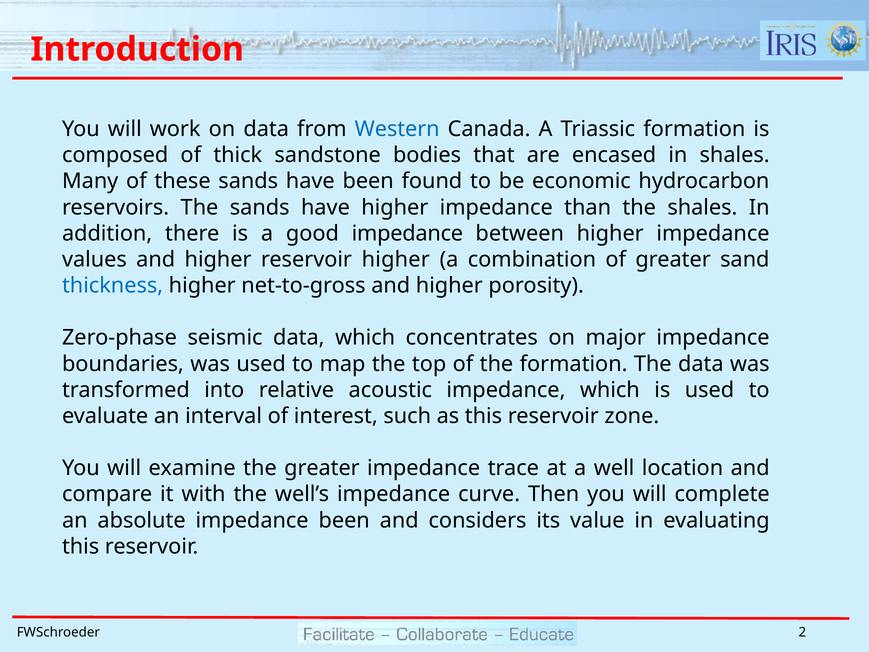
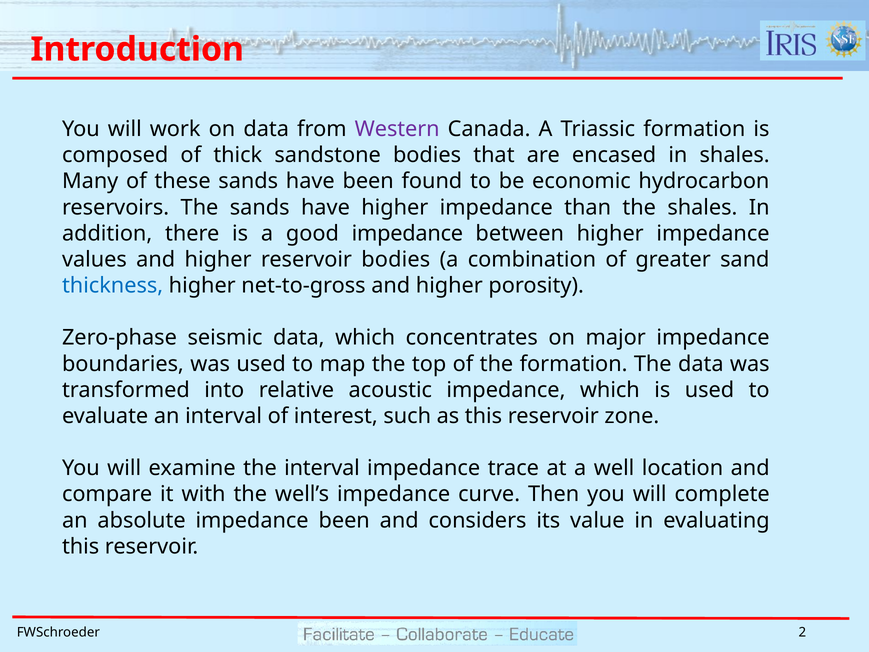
Western colour: blue -> purple
reservoir higher: higher -> bodies
the greater: greater -> interval
